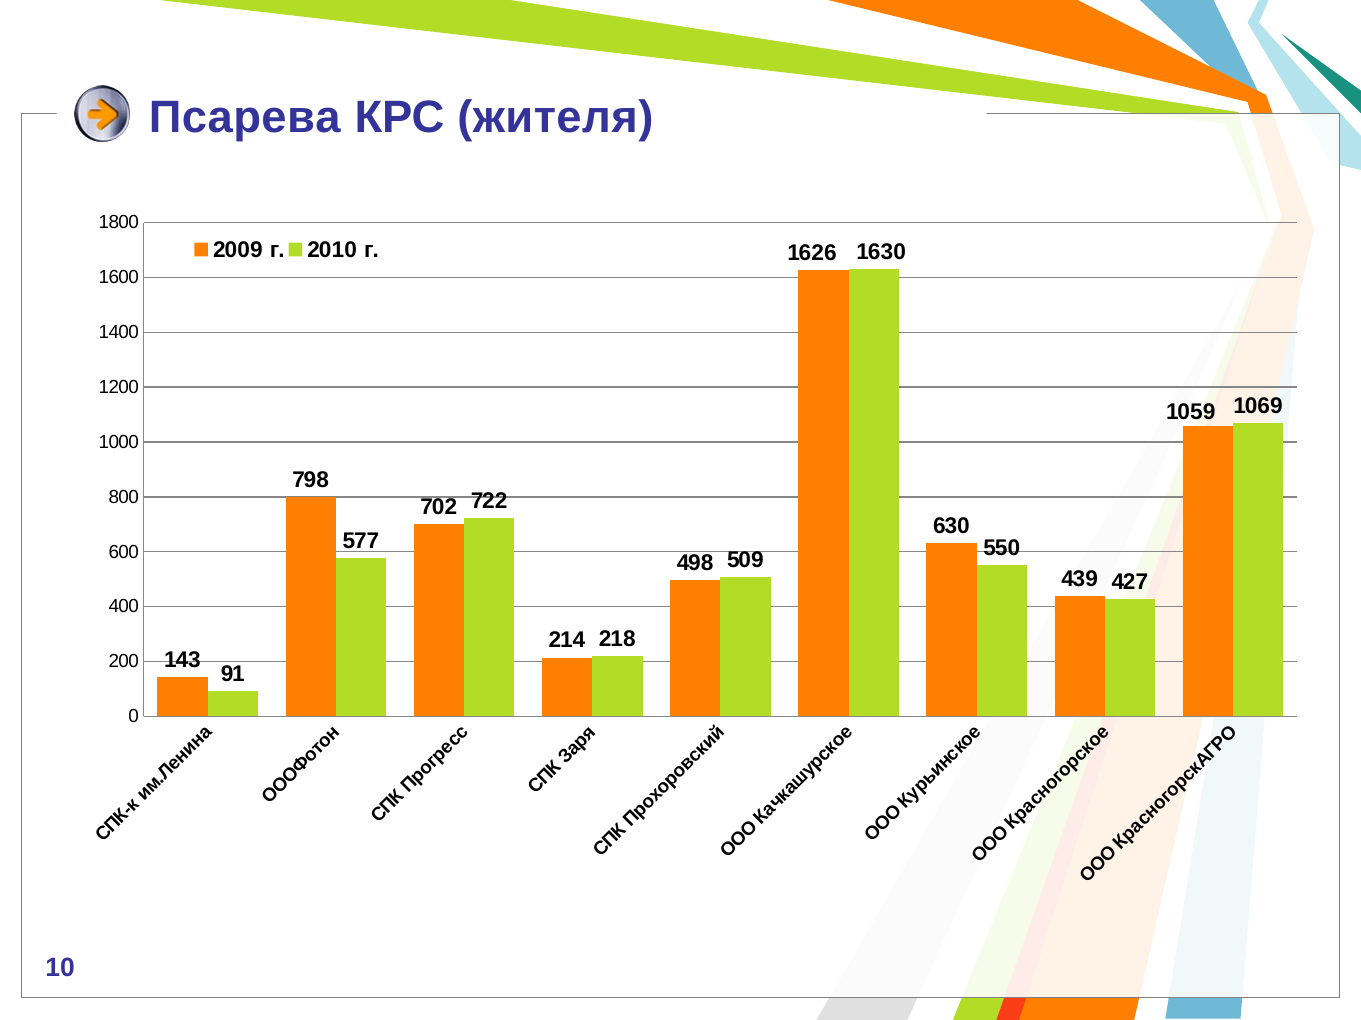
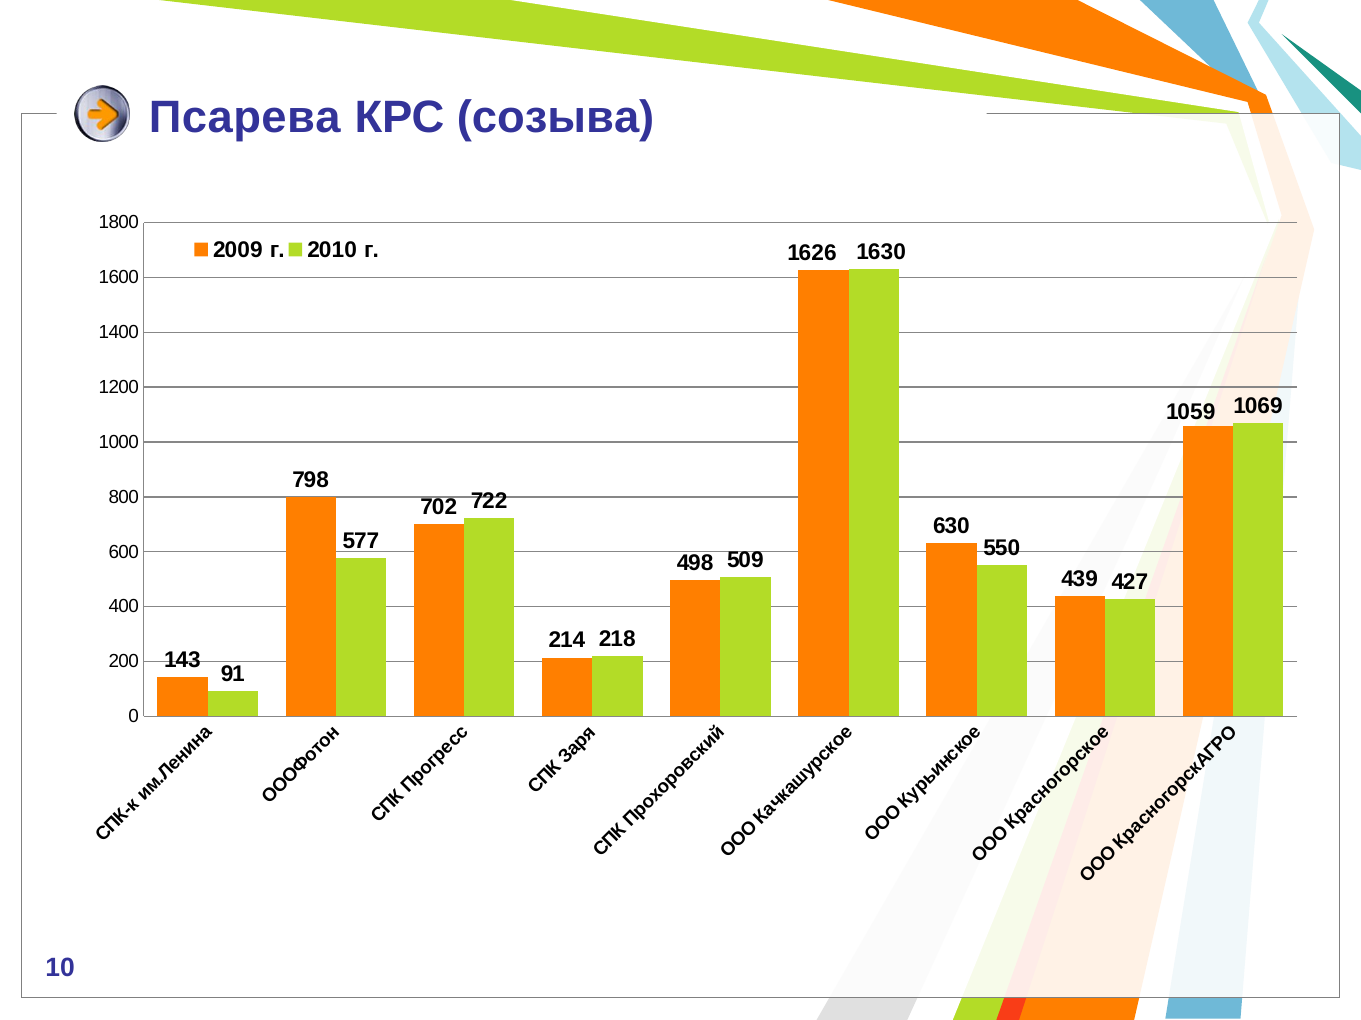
жителя: жителя -> созыва
